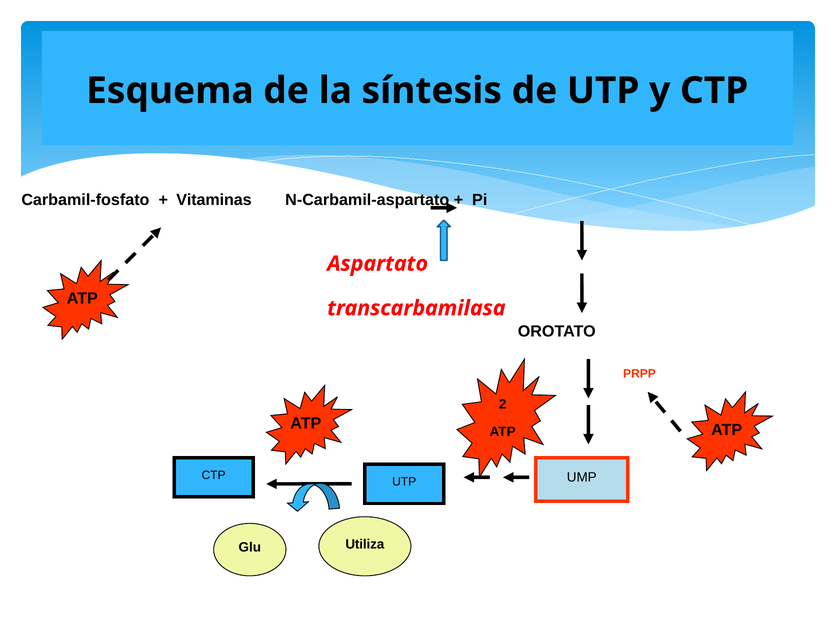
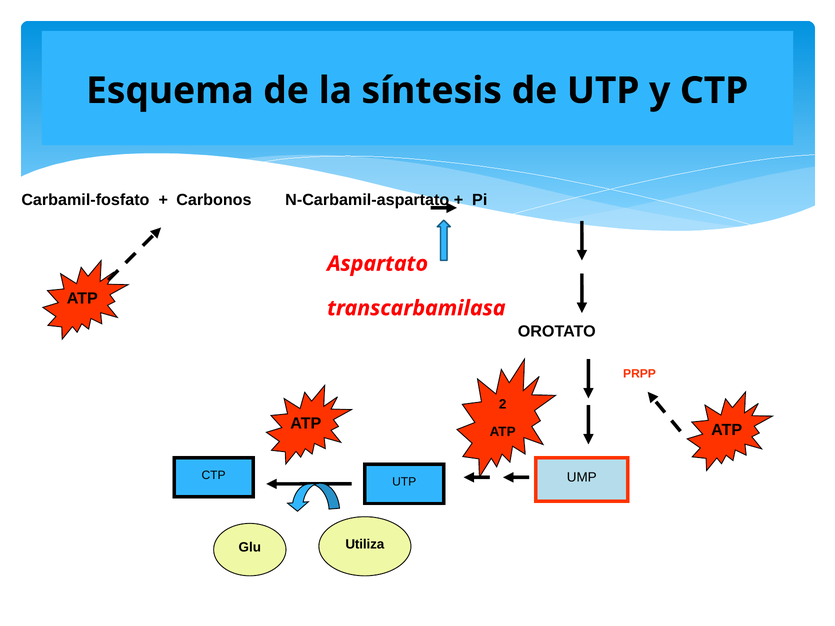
Vitaminas: Vitaminas -> Carbonos
